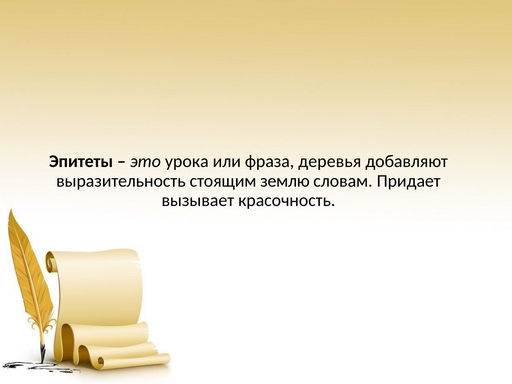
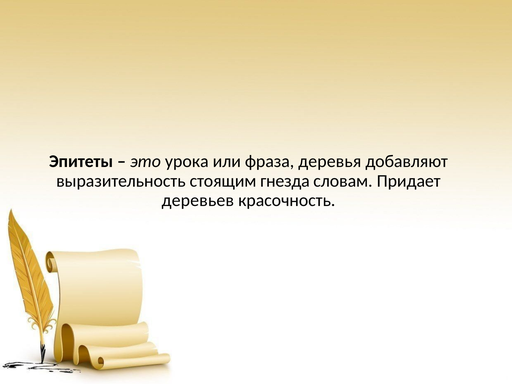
землю: землю -> гнезда
вызывает: вызывает -> деревьев
